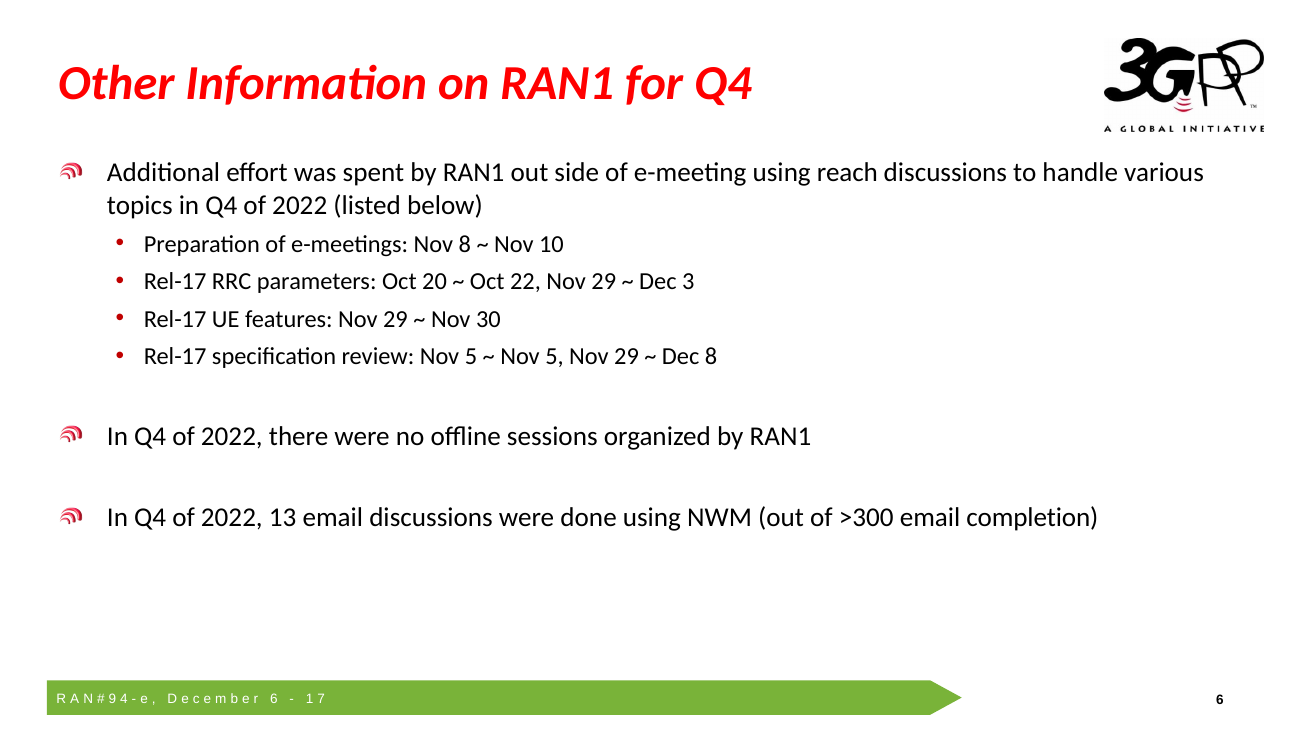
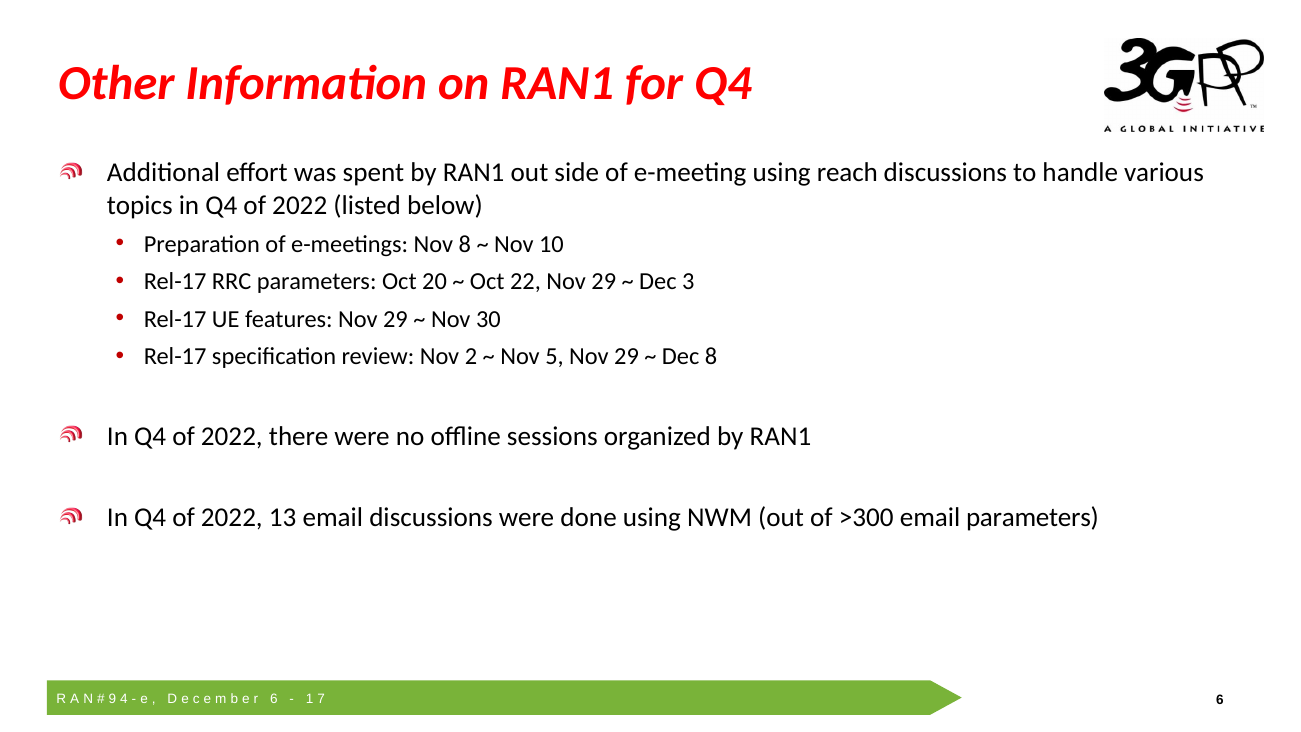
review Nov 5: 5 -> 2
email completion: completion -> parameters
